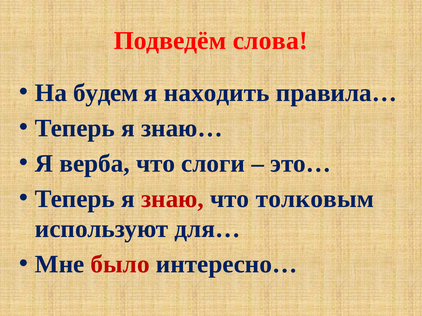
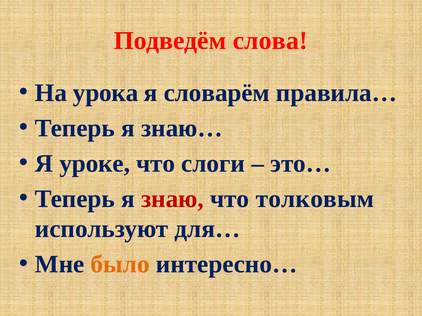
будем: будем -> урока
находить: находить -> словарём
верба: верба -> уроке
было colour: red -> orange
